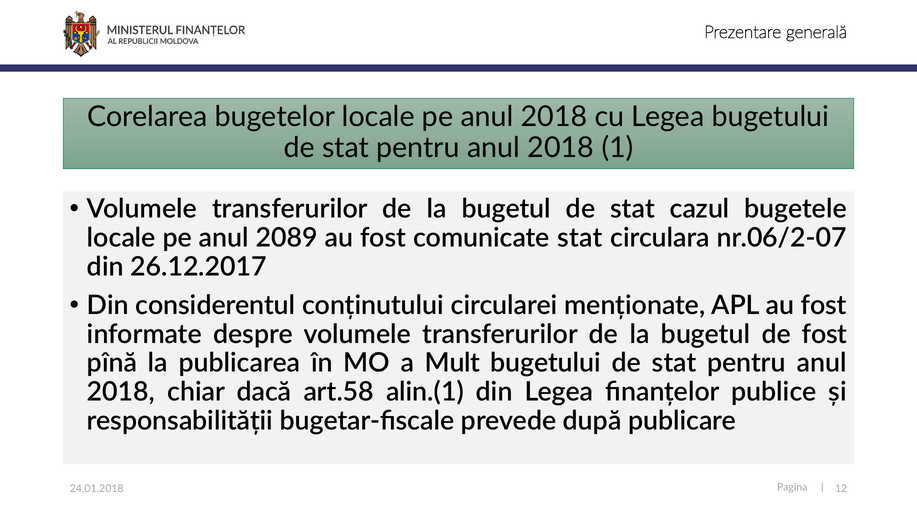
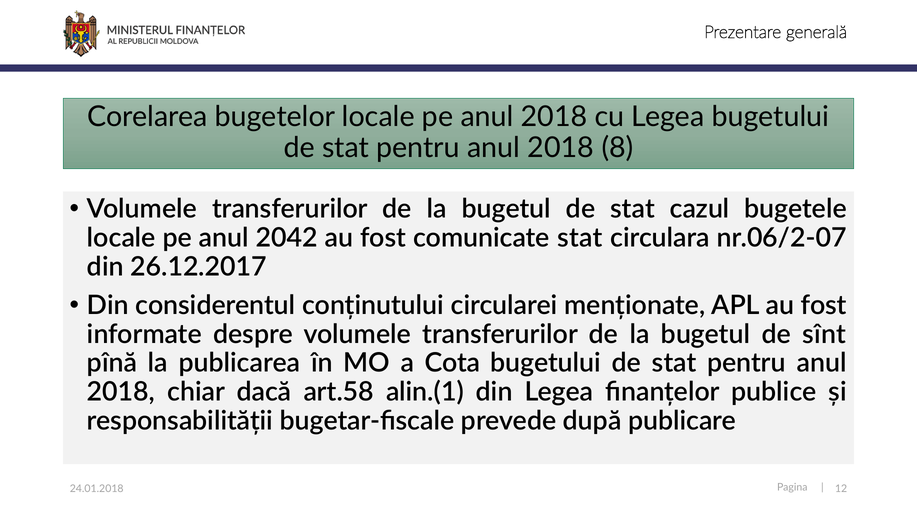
1: 1 -> 8
2089: 2089 -> 2042
de fost: fost -> sînt
Mult: Mult -> Cota
